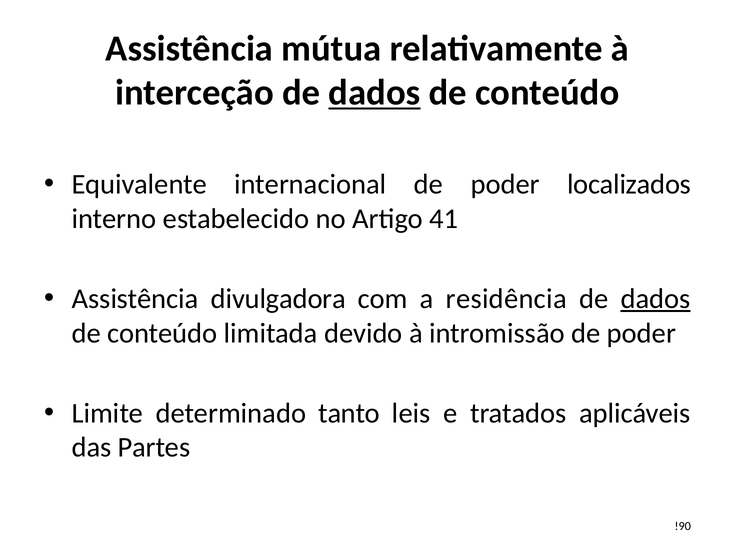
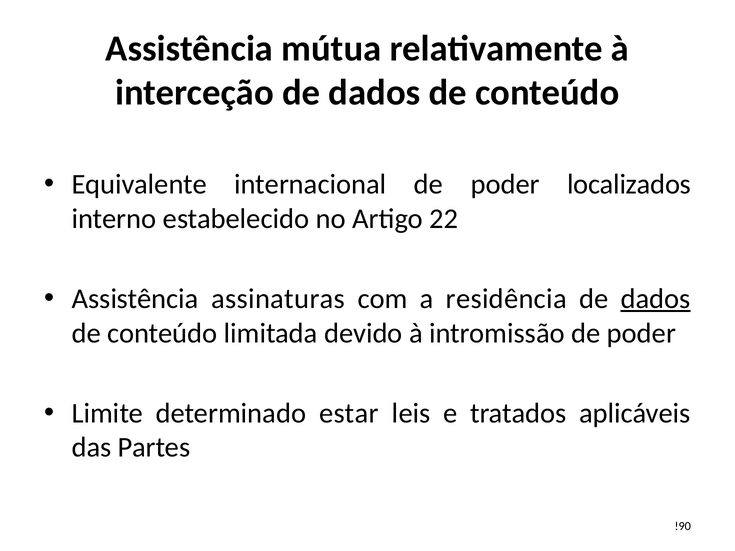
dados at (374, 93) underline: present -> none
41: 41 -> 22
divulgadora: divulgadora -> assinaturas
tanto: tanto -> estar
